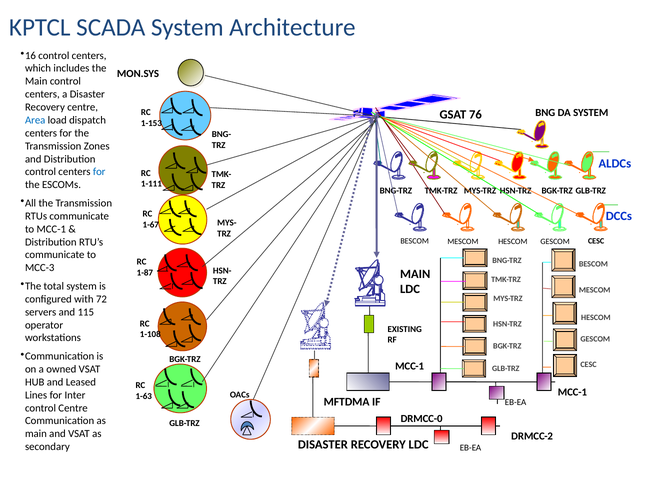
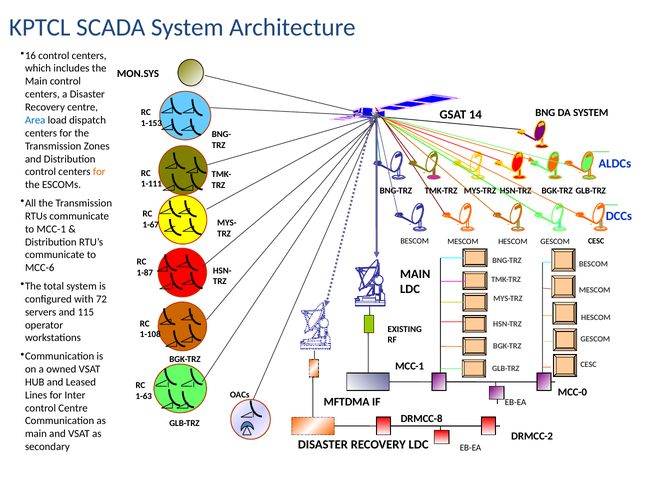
76: 76 -> 14
for at (99, 172) colour: blue -> orange
MCC-3: MCC-3 -> MCC-6
MCC-1 at (572, 392): MCC-1 -> MCC-0
DRMCC-0: DRMCC-0 -> DRMCC-8
